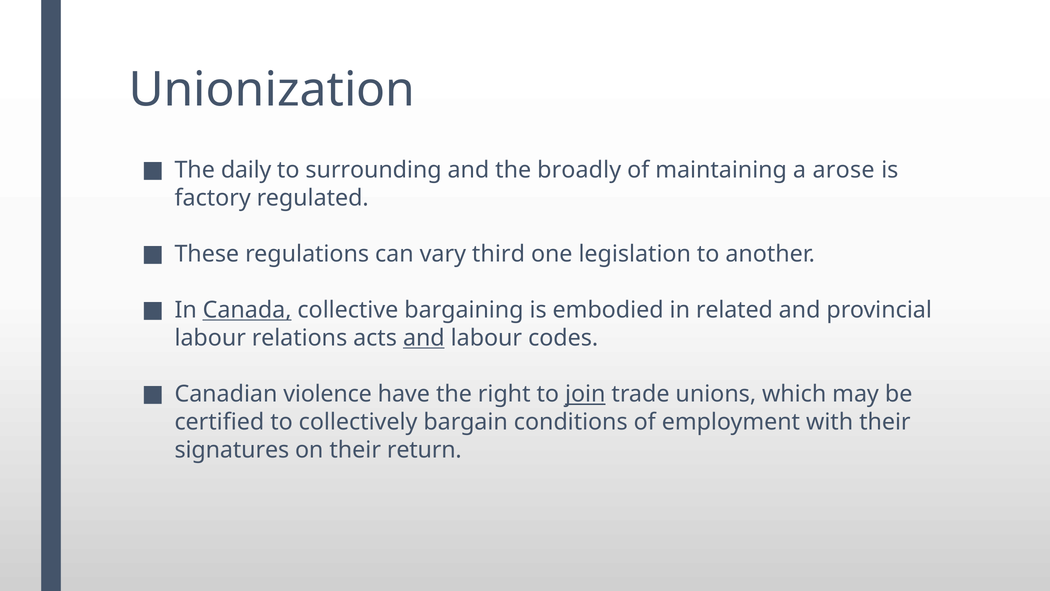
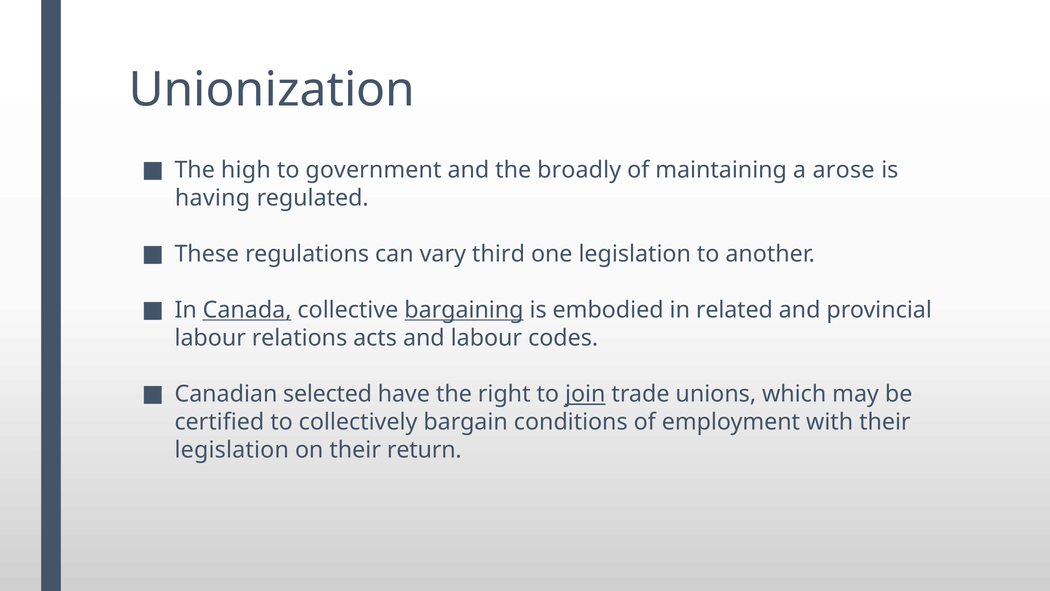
daily: daily -> high
surrounding: surrounding -> government
factory: factory -> having
bargaining underline: none -> present
and at (424, 338) underline: present -> none
violence: violence -> selected
signatures at (232, 450): signatures -> legislation
